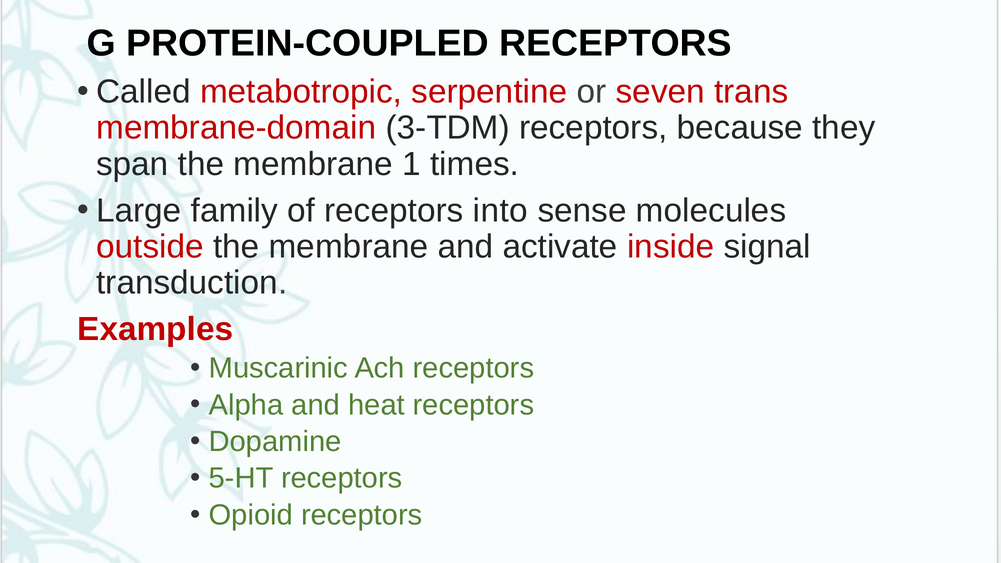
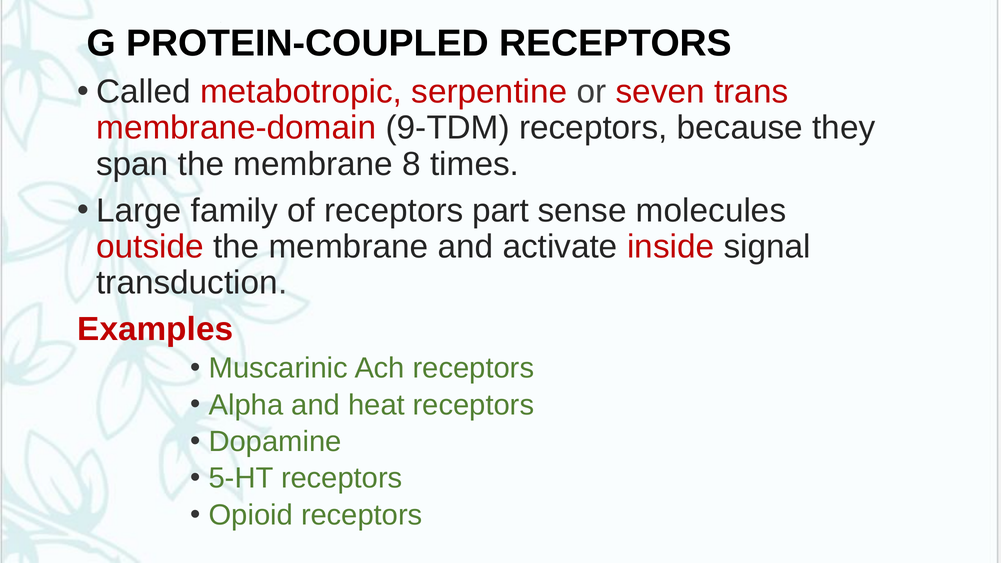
3-TDM: 3-TDM -> 9-TDM
1: 1 -> 8
into: into -> part
